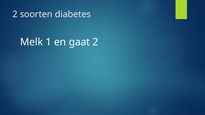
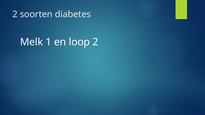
gaat: gaat -> loop
